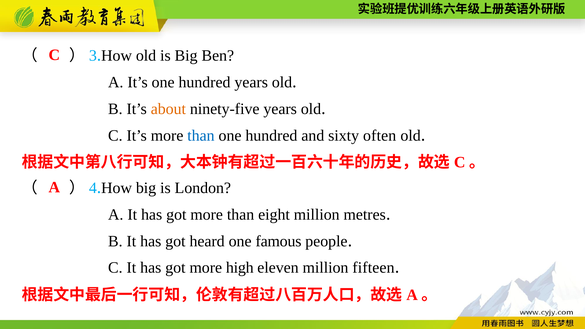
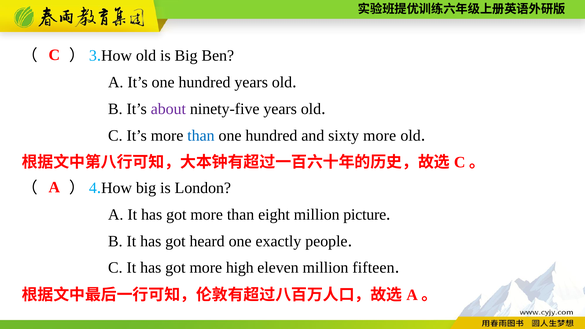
about colour: orange -> purple
sixty often: often -> more
metres: metres -> picture
famous: famous -> exactly
